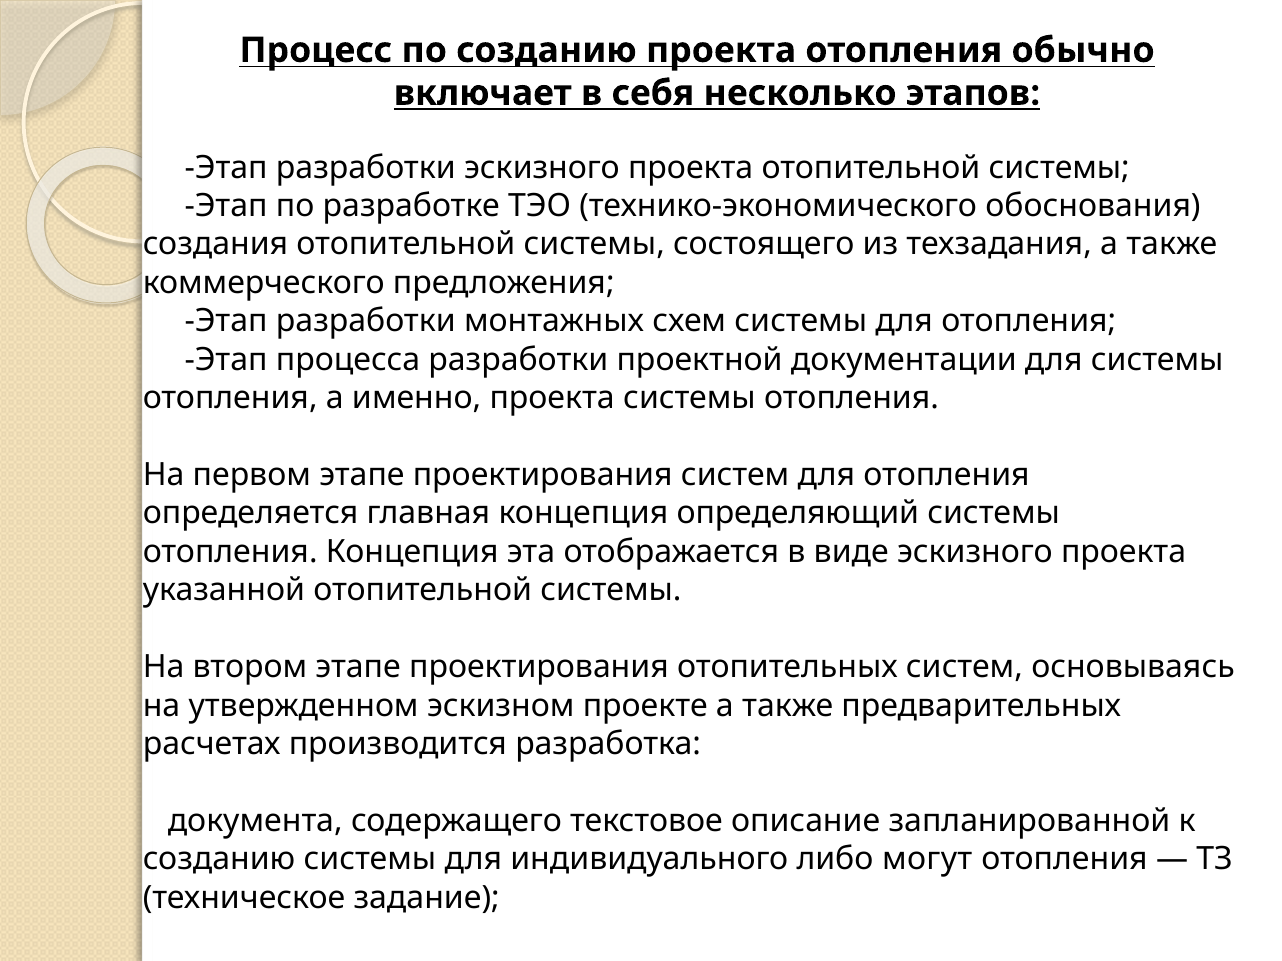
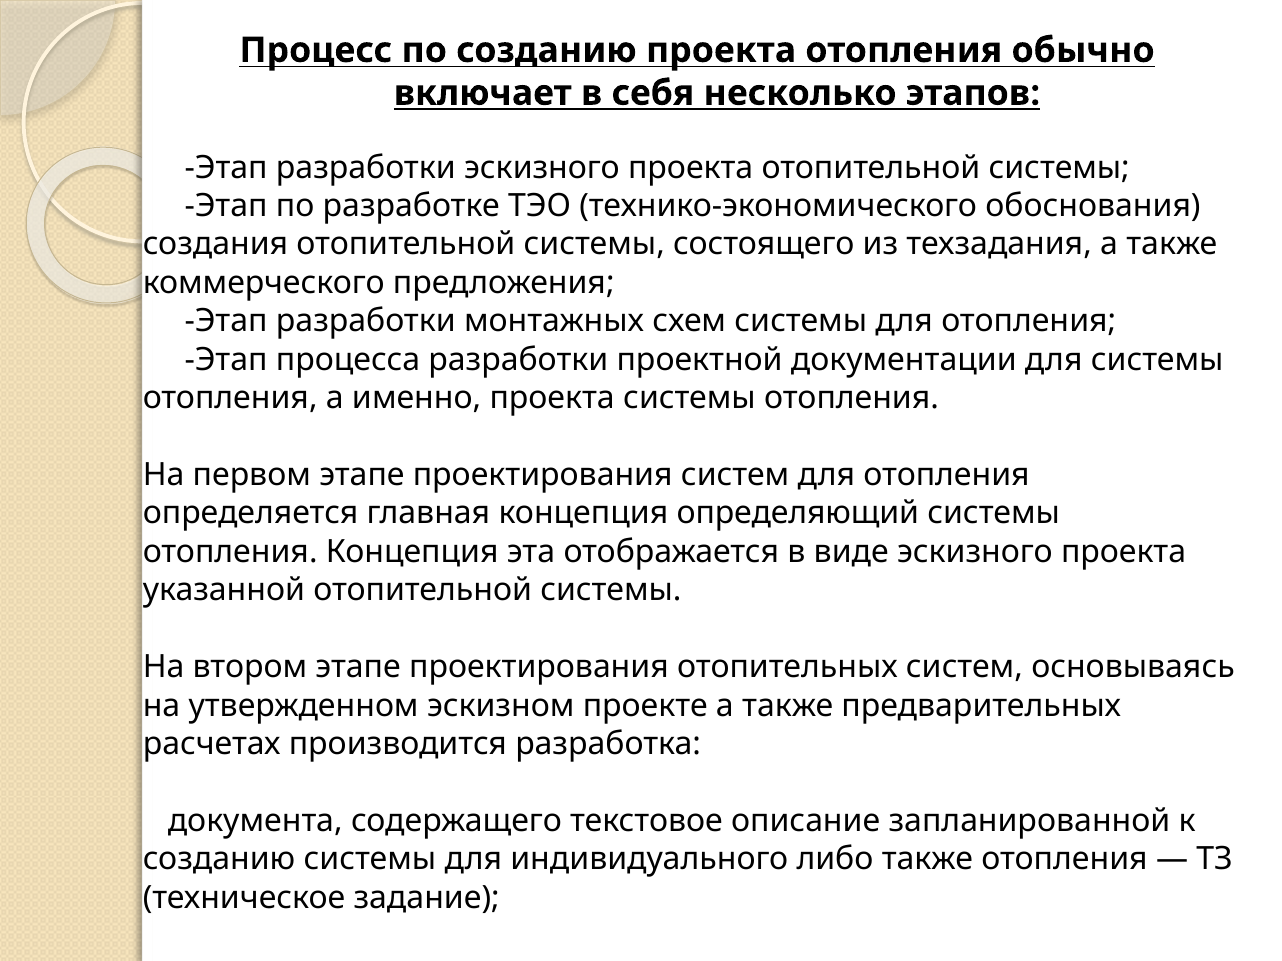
либо могут: могут -> также
